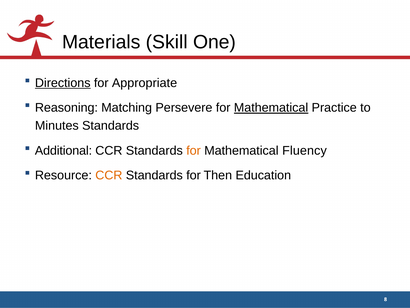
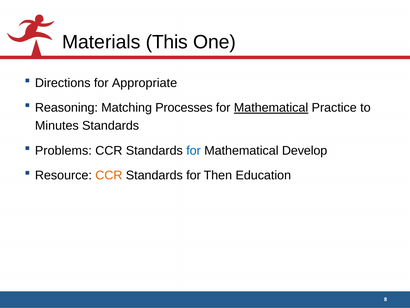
Skill: Skill -> This
Directions underline: present -> none
Persevere: Persevere -> Processes
Additional: Additional -> Problems
for at (194, 150) colour: orange -> blue
Fluency: Fluency -> Develop
